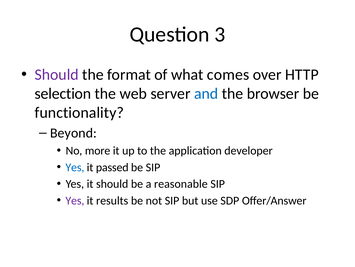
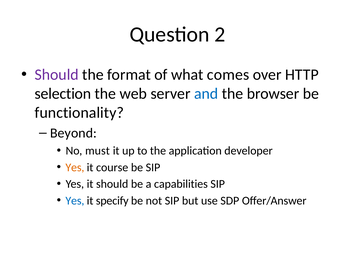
3: 3 -> 2
more: more -> must
Yes at (75, 167) colour: blue -> orange
passed: passed -> course
reasonable: reasonable -> capabilities
Yes at (75, 200) colour: purple -> blue
results: results -> specify
